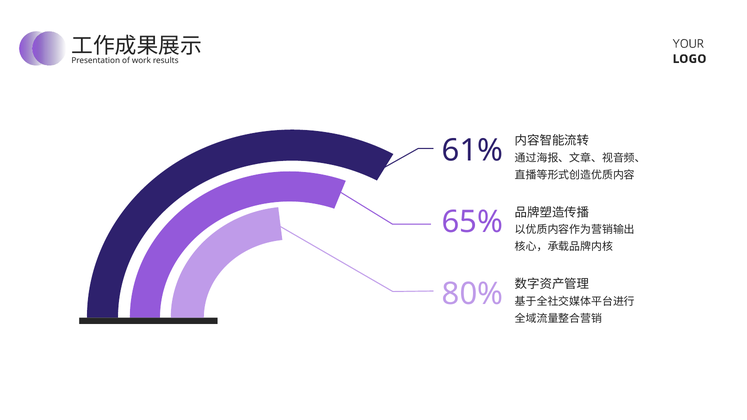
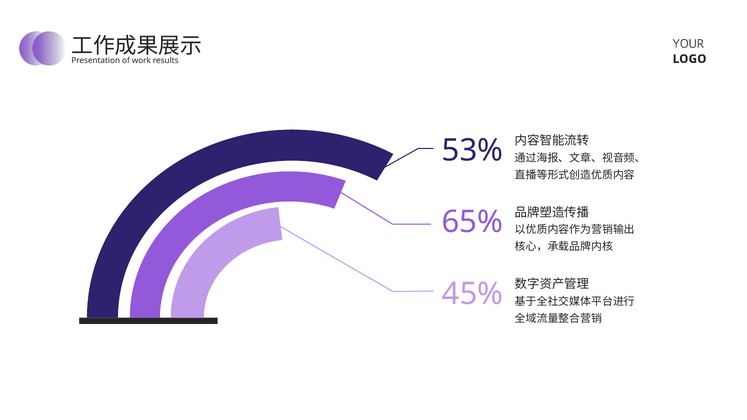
61%: 61% -> 53%
80%: 80% -> 45%
